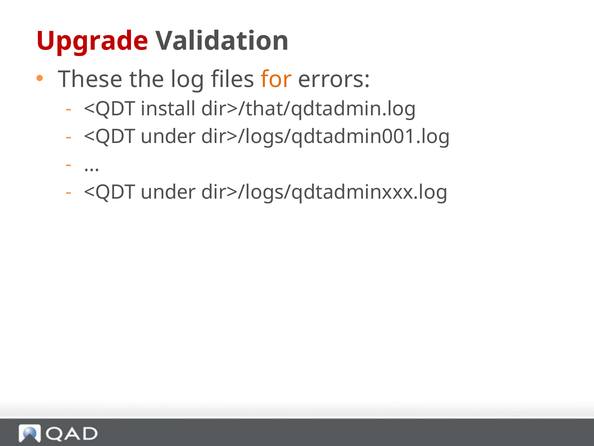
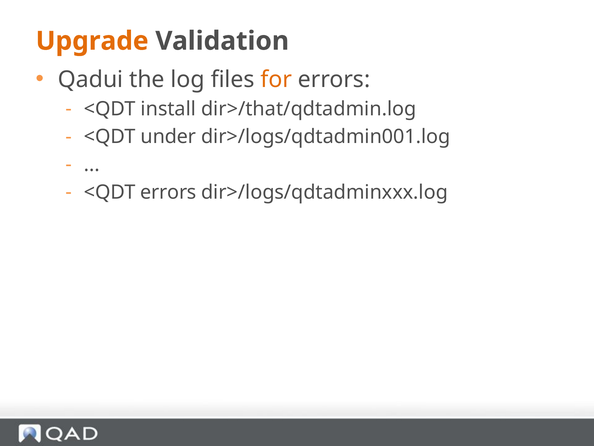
Upgrade colour: red -> orange
These: These -> Qadui
under at (168, 192): under -> errors
